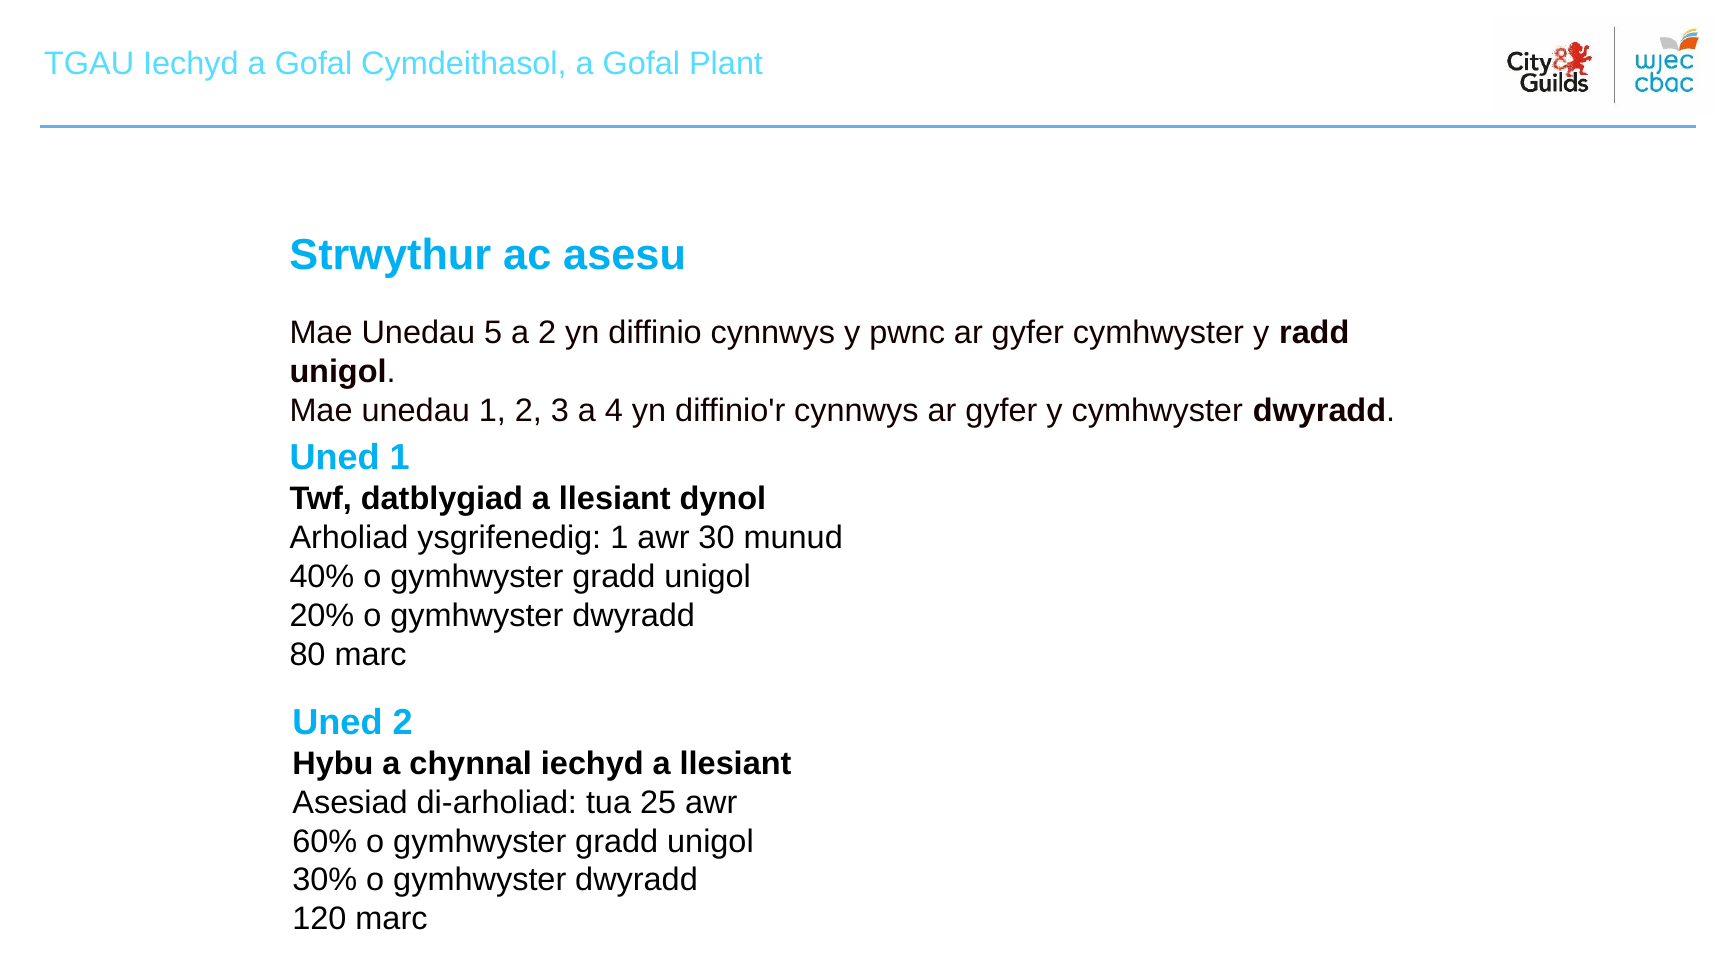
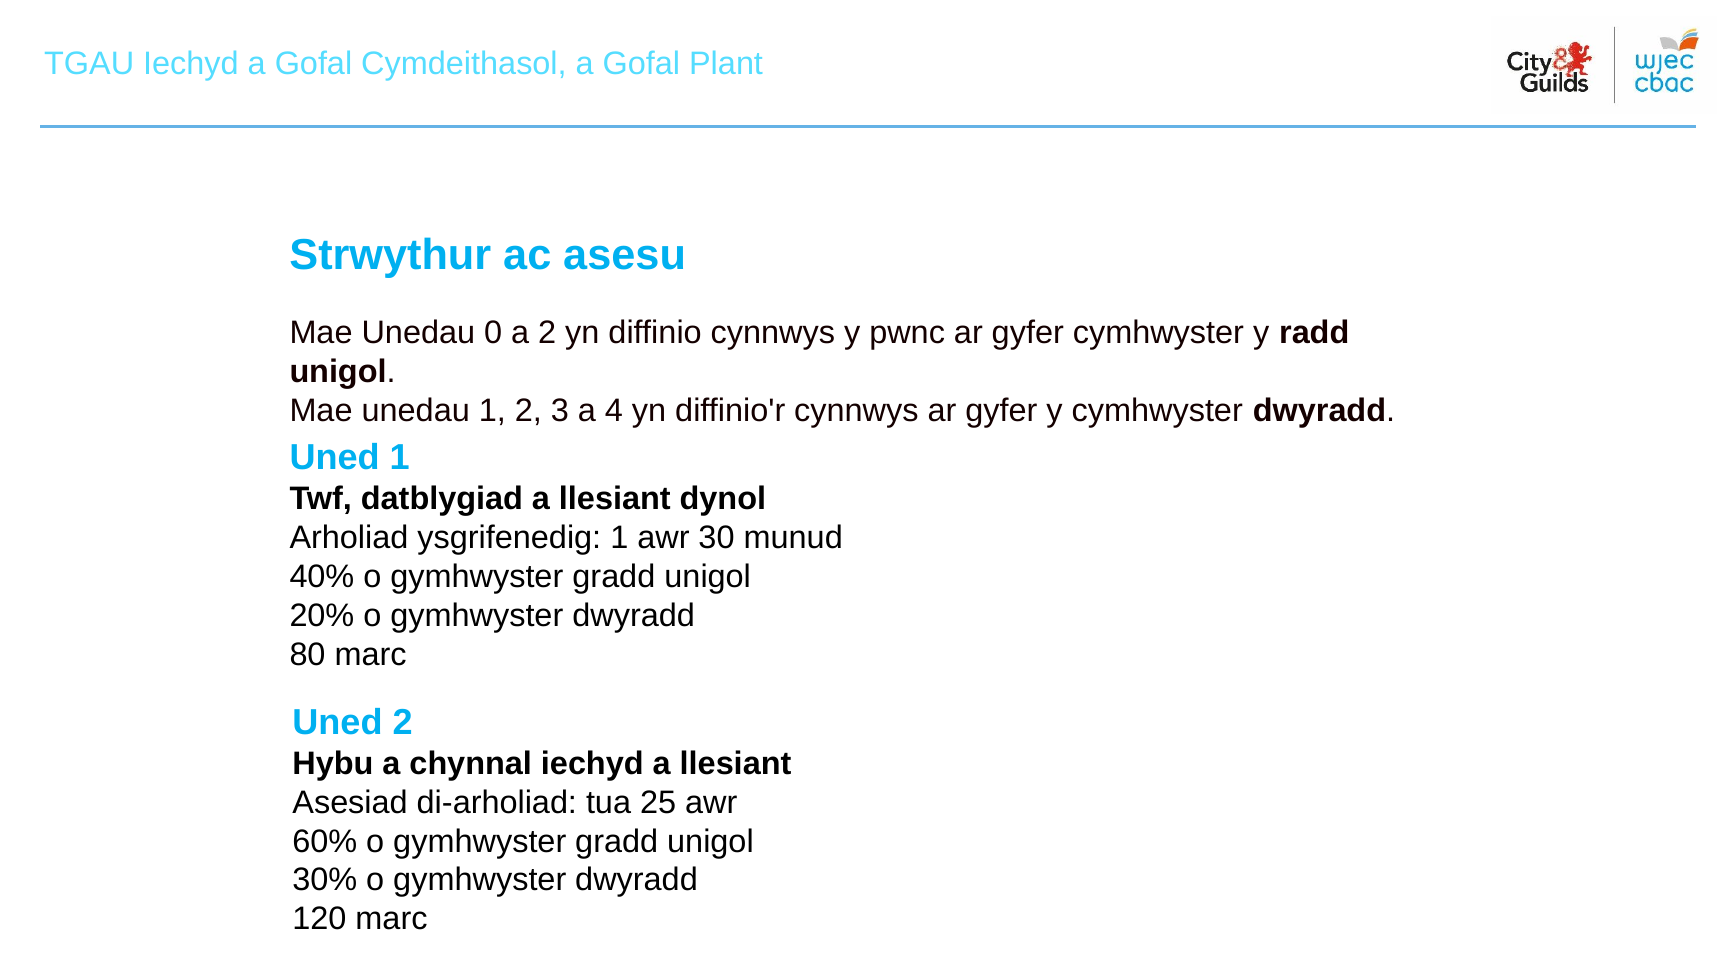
5: 5 -> 0
